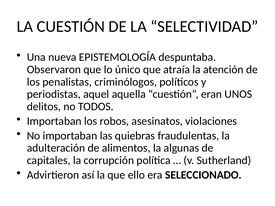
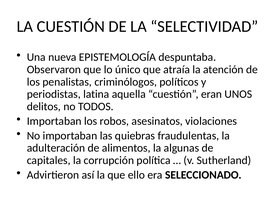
aquel: aquel -> latina
